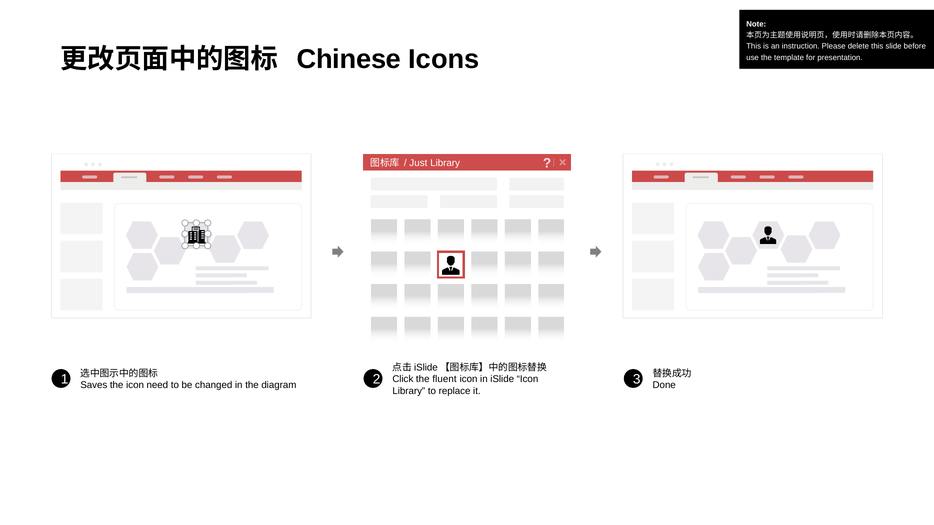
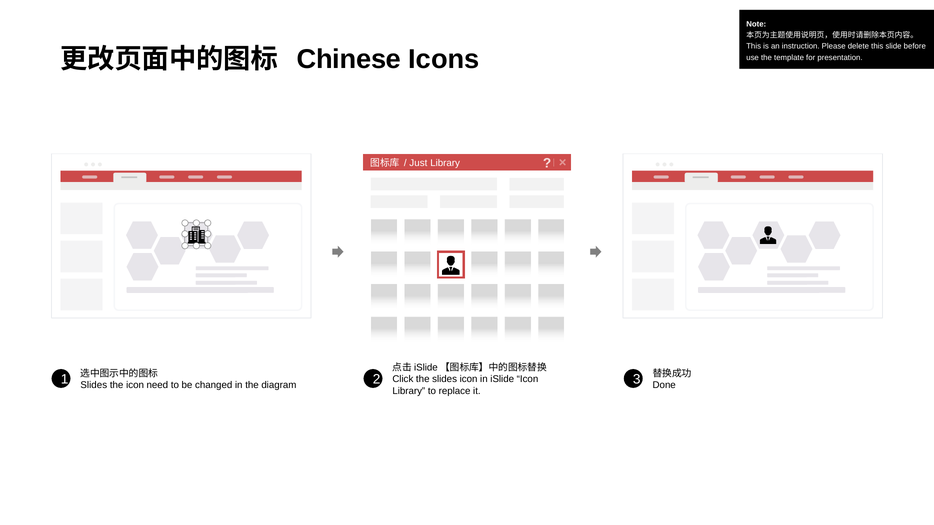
the fluent: fluent -> slides
Saves at (94, 385): Saves -> Slides
